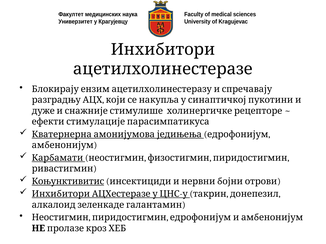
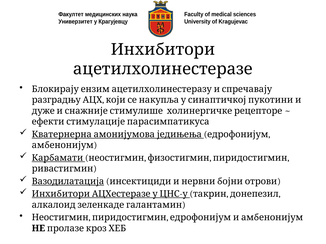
Коњунктивитис: Коњунктивитис -> Вазодилатација
